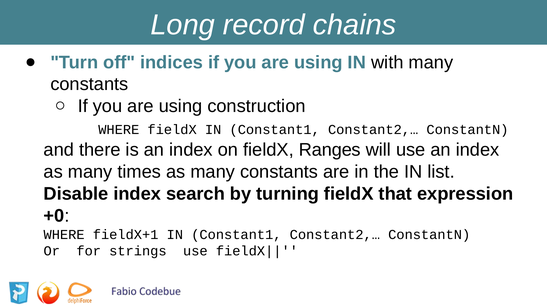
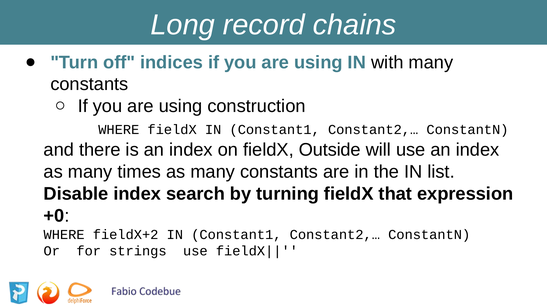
Ranges: Ranges -> Outside
fieldX+1: fieldX+1 -> fieldX+2
